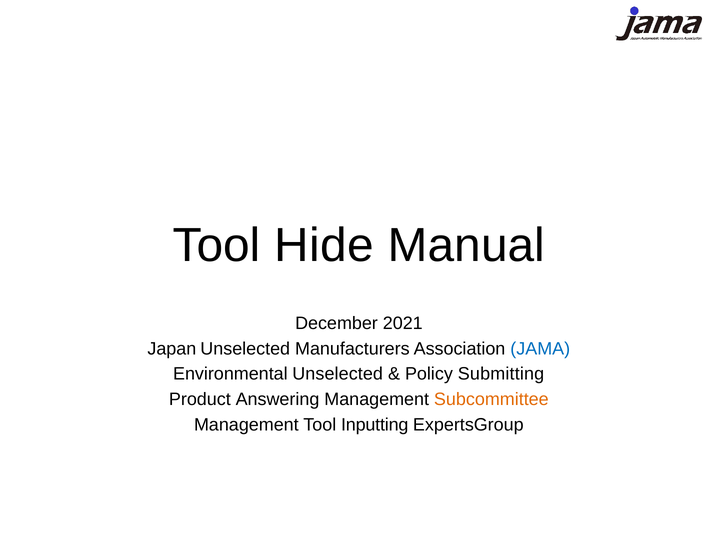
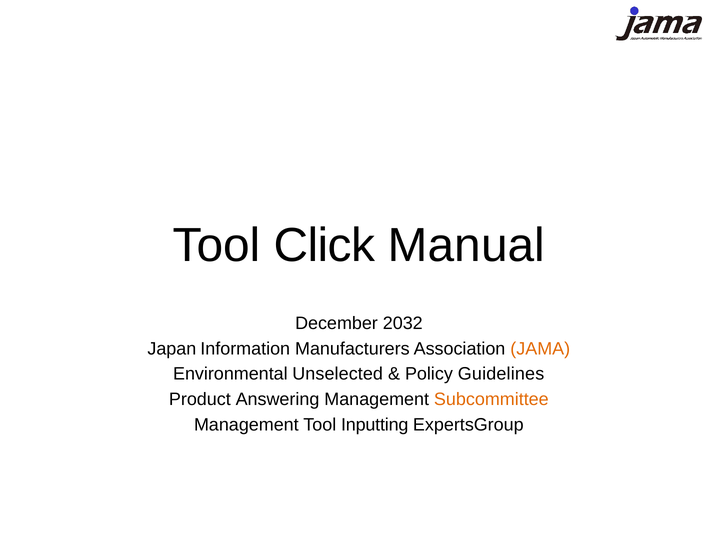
Hide: Hide -> Click
2021: 2021 -> 2032
Japan Unselected: Unselected -> Information
JAMA colour: blue -> orange
Submitting: Submitting -> Guidelines
